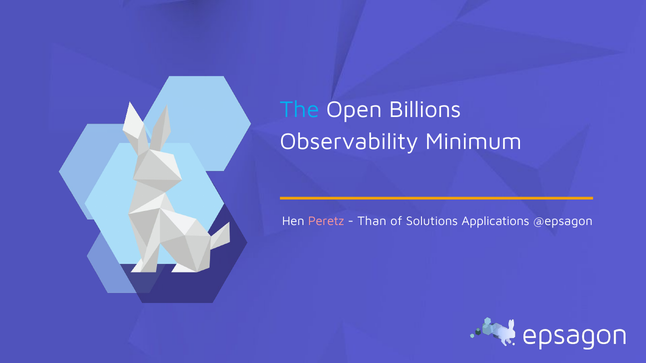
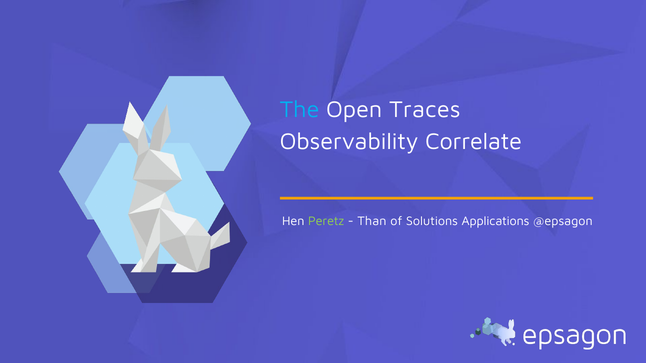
Billions: Billions -> Traces
Minimum: Minimum -> Correlate
Peretz colour: pink -> light green
